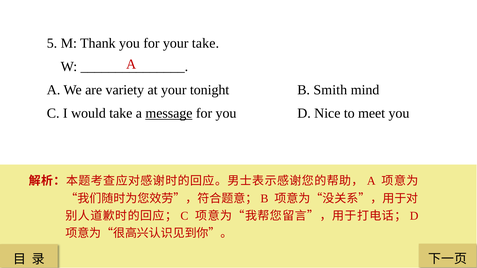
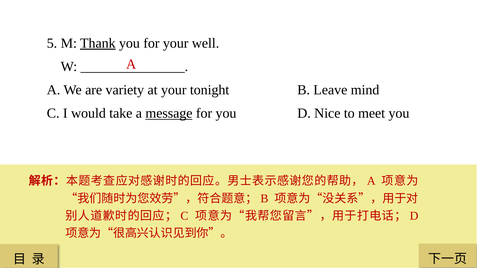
Thank underline: none -> present
your take: take -> well
Smith: Smith -> Leave
